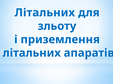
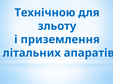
Літальних at (45, 13): Літальних -> Технічною
